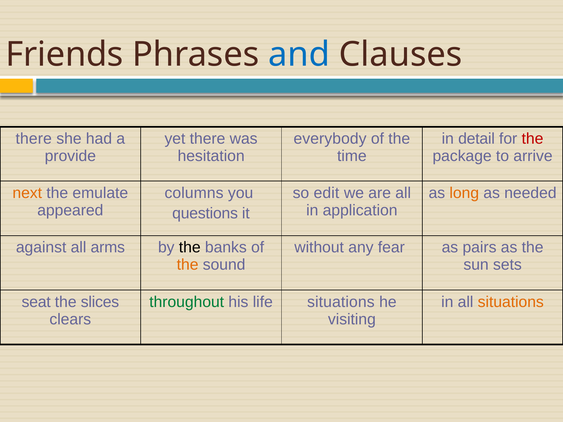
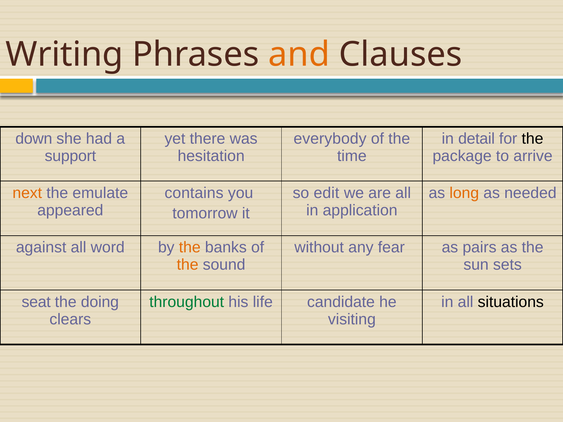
Friends: Friends -> Writing
and colour: blue -> orange
there at (34, 139): there -> down
the at (533, 139) colour: red -> black
provide: provide -> support
columns: columns -> contains
questions: questions -> tomorrow
arms: arms -> word
the at (190, 248) colour: black -> orange
slices: slices -> doing
life situations: situations -> candidate
situations at (511, 302) colour: orange -> black
